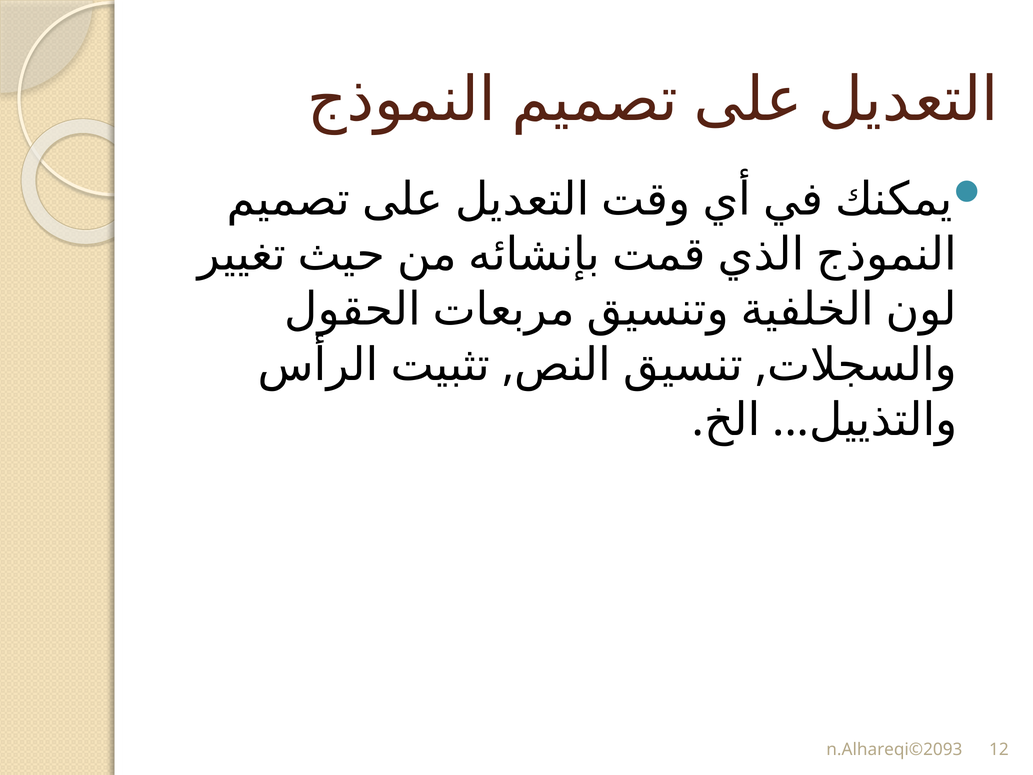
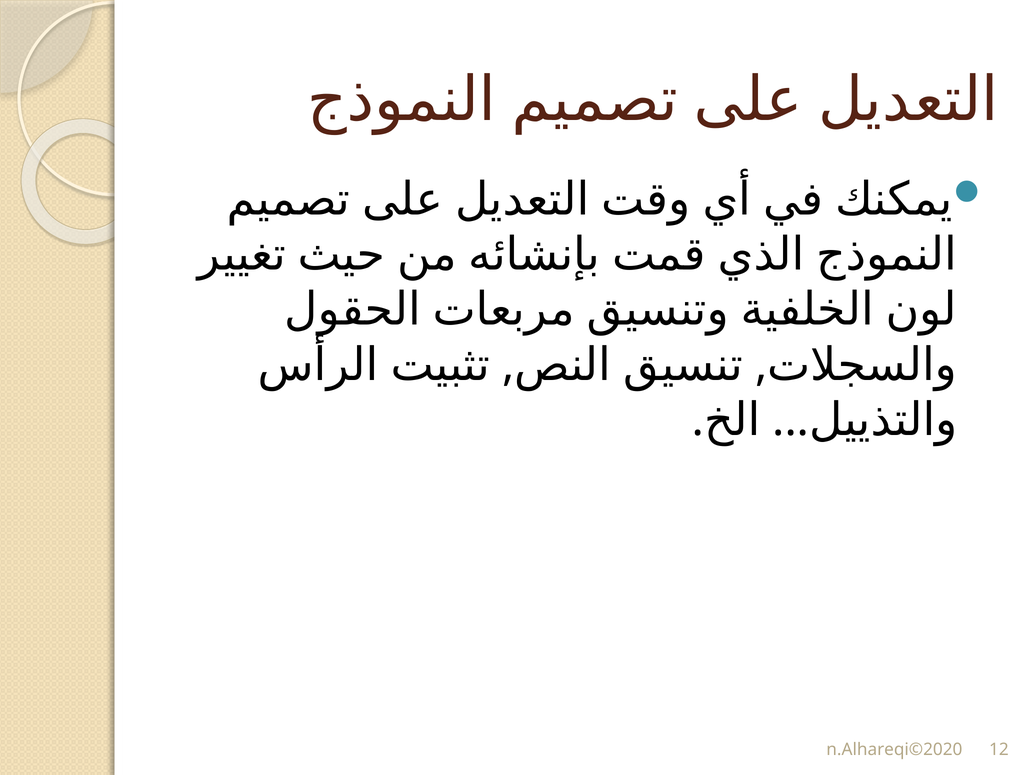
n.Alhareqi©2093: n.Alhareqi©2093 -> n.Alhareqi©2020
